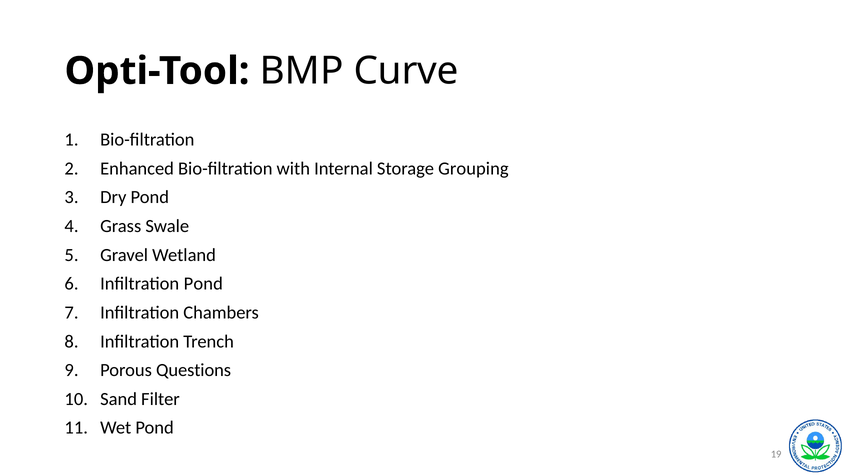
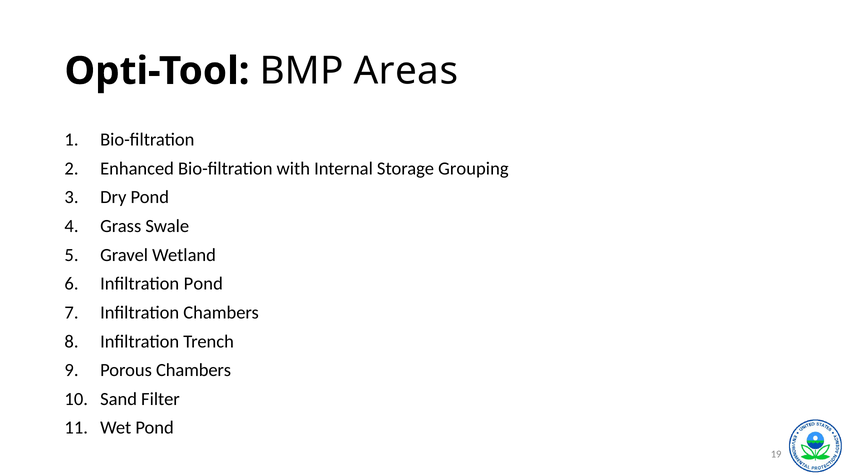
Curve: Curve -> Areas
Porous Questions: Questions -> Chambers
